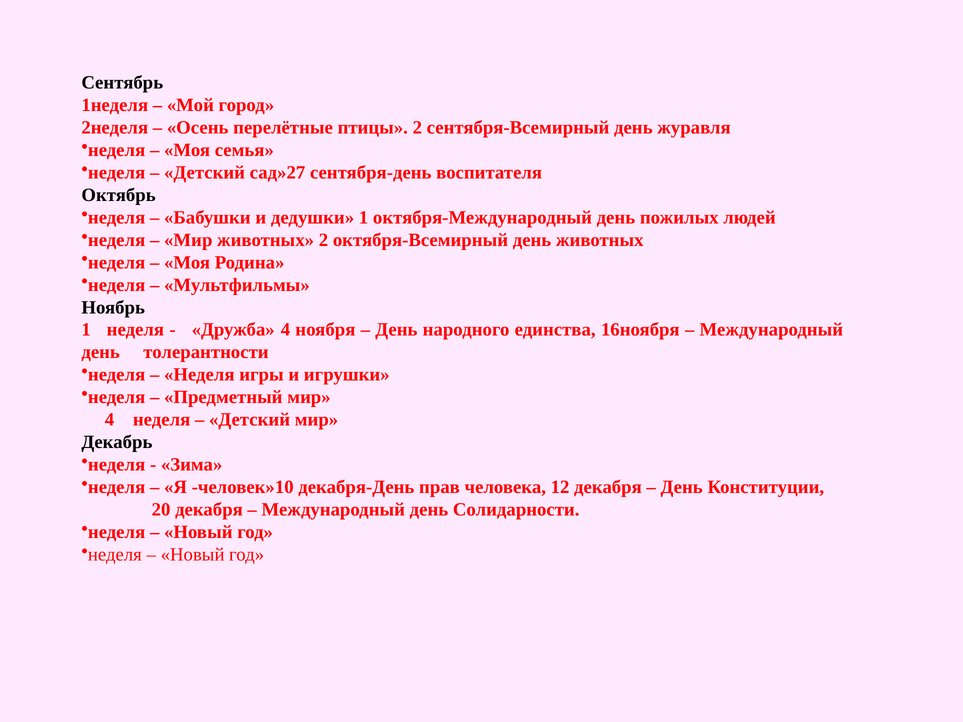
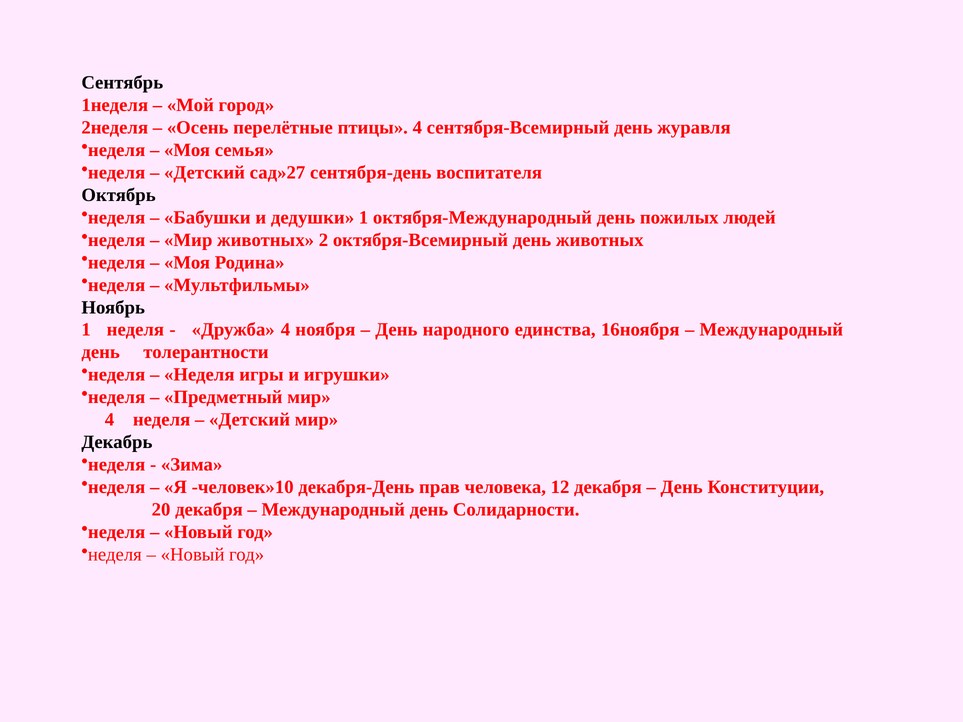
птицы 2: 2 -> 4
